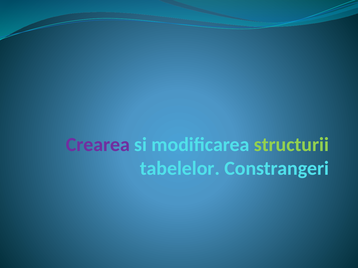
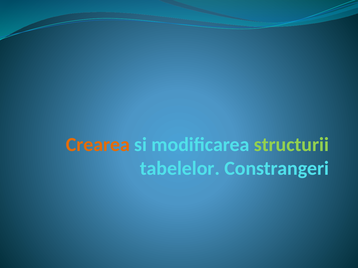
Crearea colour: purple -> orange
